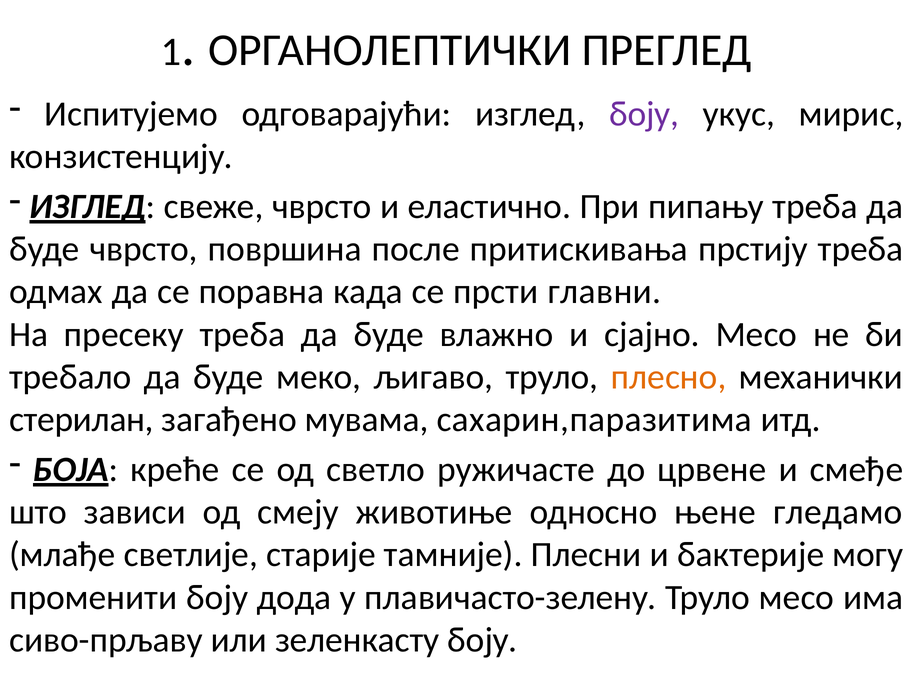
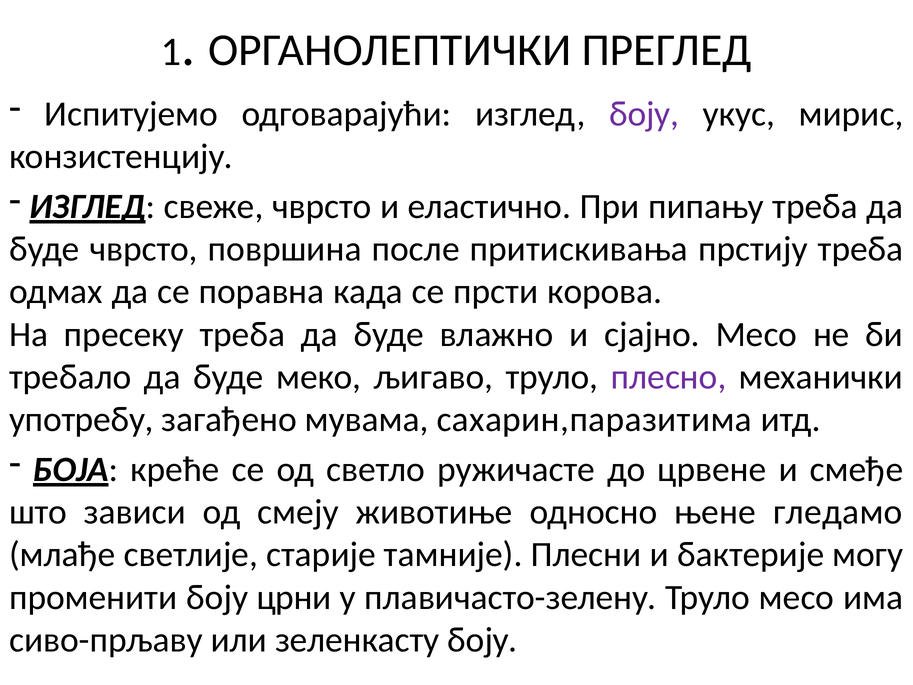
главни: главни -> корова
плесно colour: orange -> purple
стерилан: стерилан -> употребу
дода: дода -> црни
